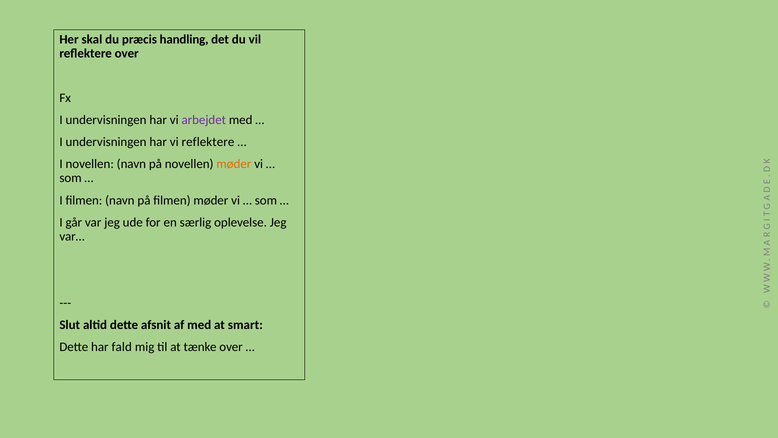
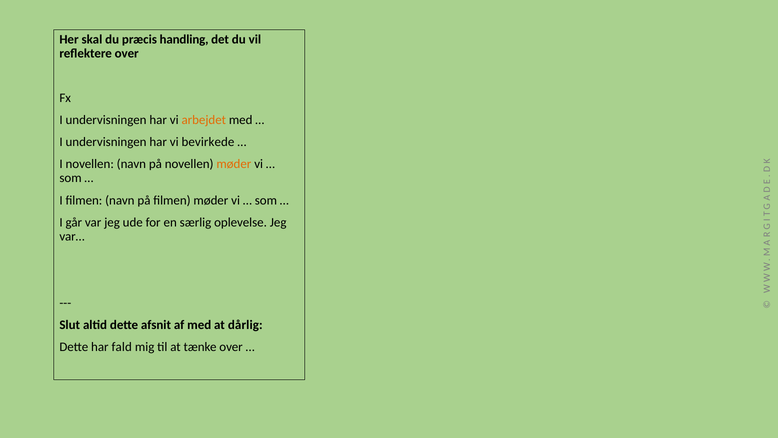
arbejdet colour: purple -> orange
vi reflektere: reflektere -> bevirkede
smart: smart -> dårlig
